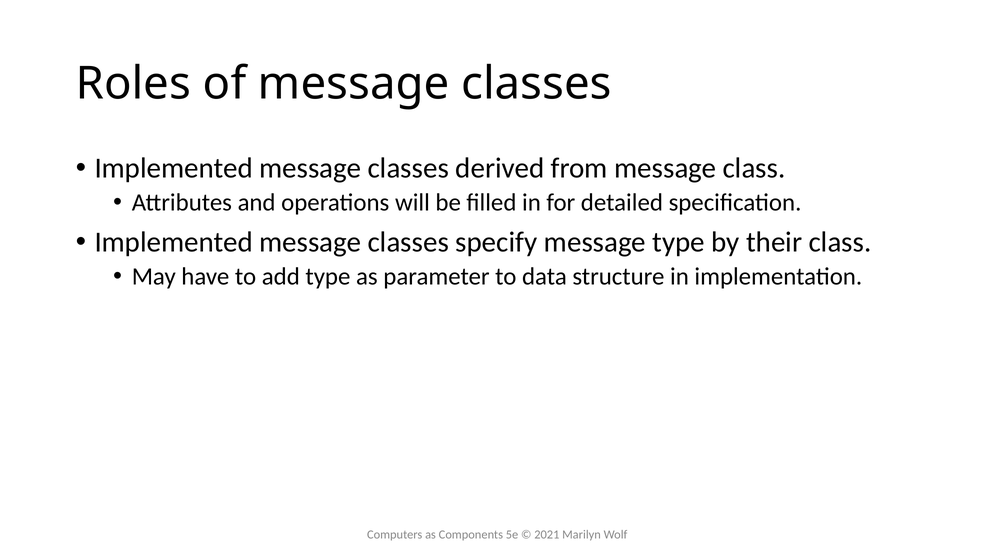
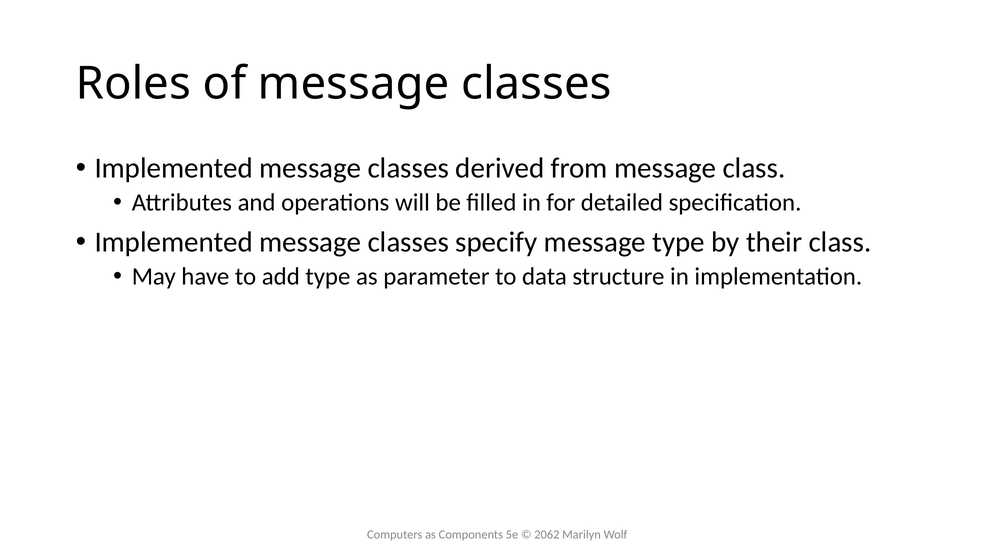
2021: 2021 -> 2062
